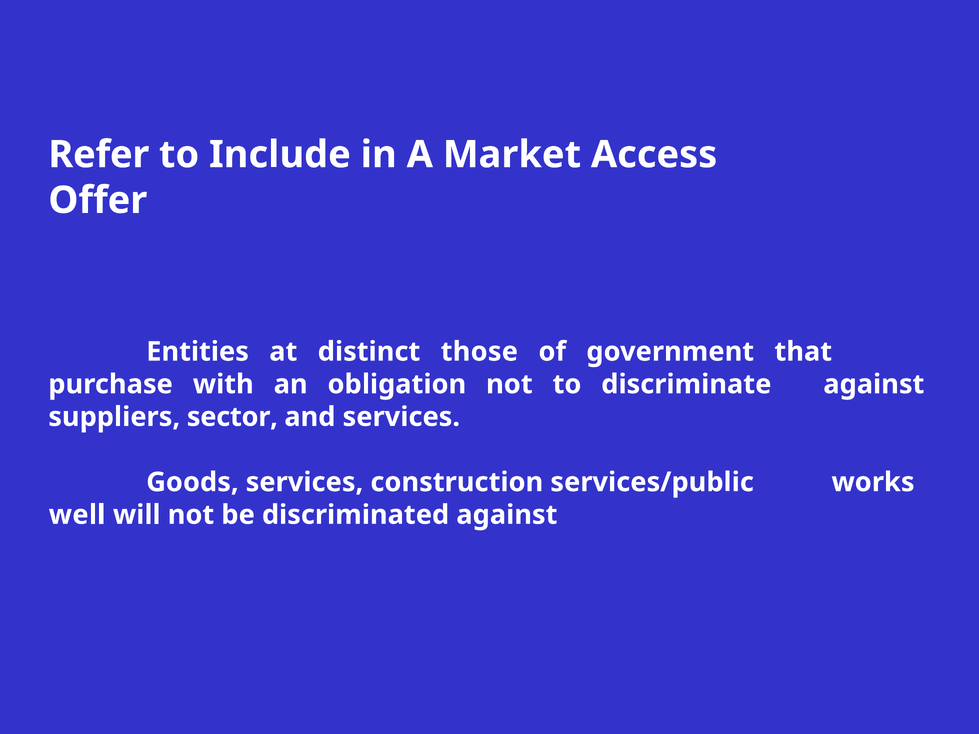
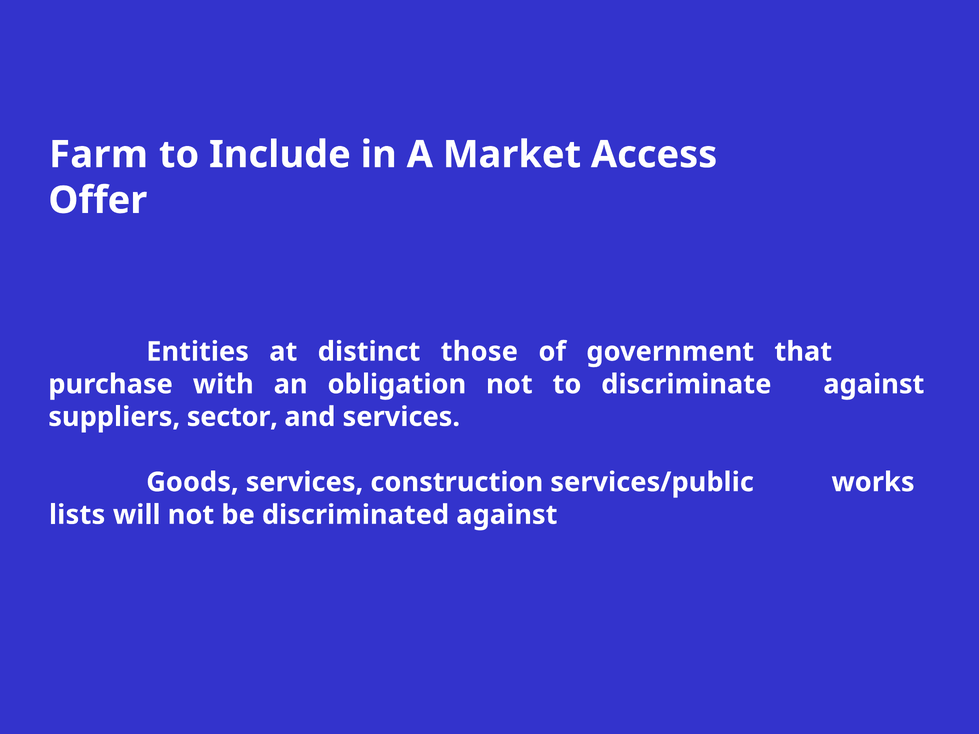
Refer: Refer -> Farm
well: well -> lists
